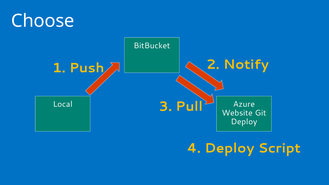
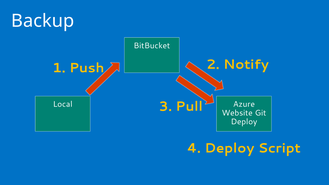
Choose: Choose -> Backup
